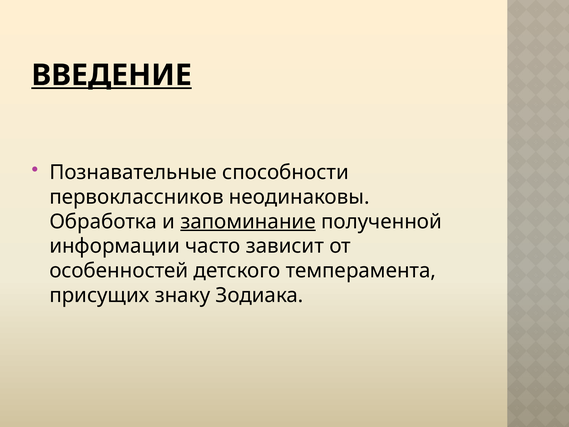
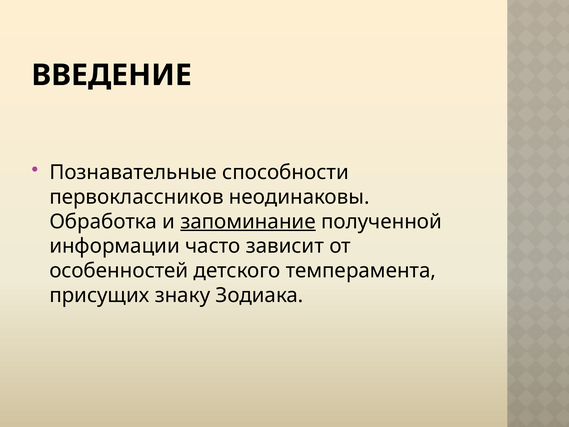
ВВЕДЕНИЕ underline: present -> none
